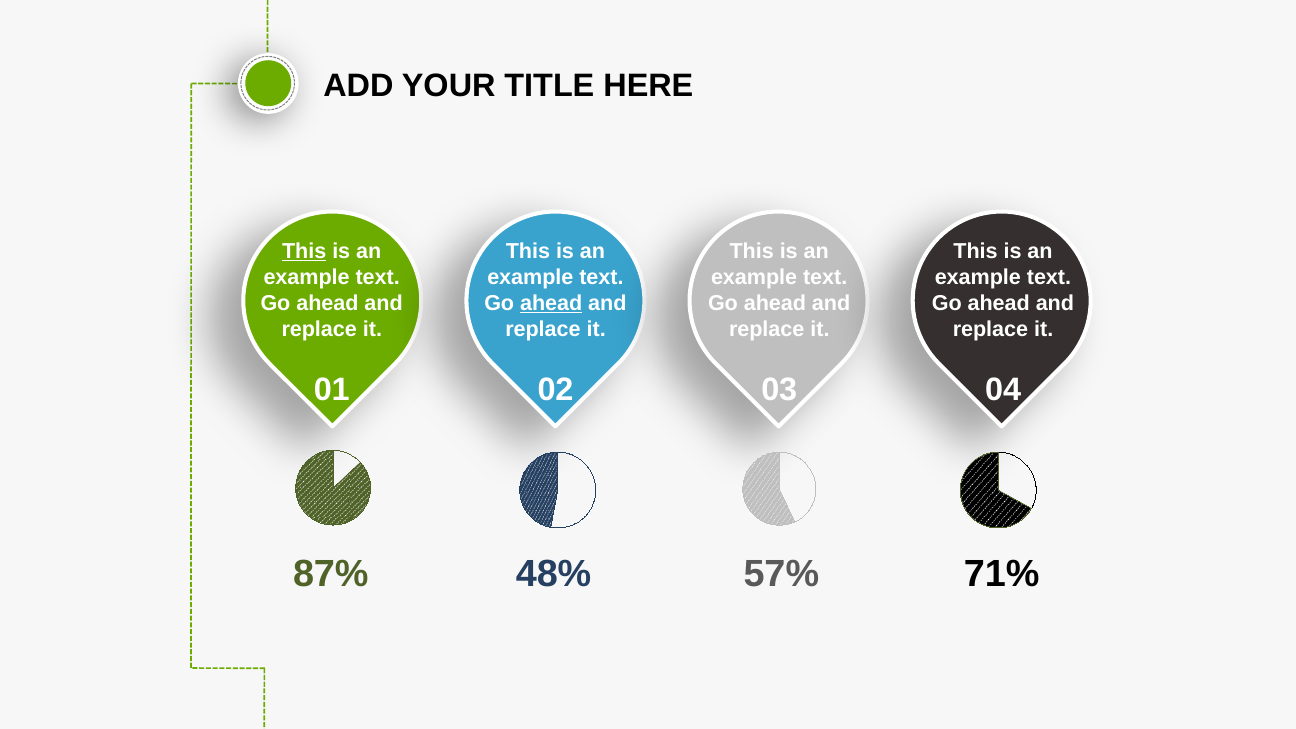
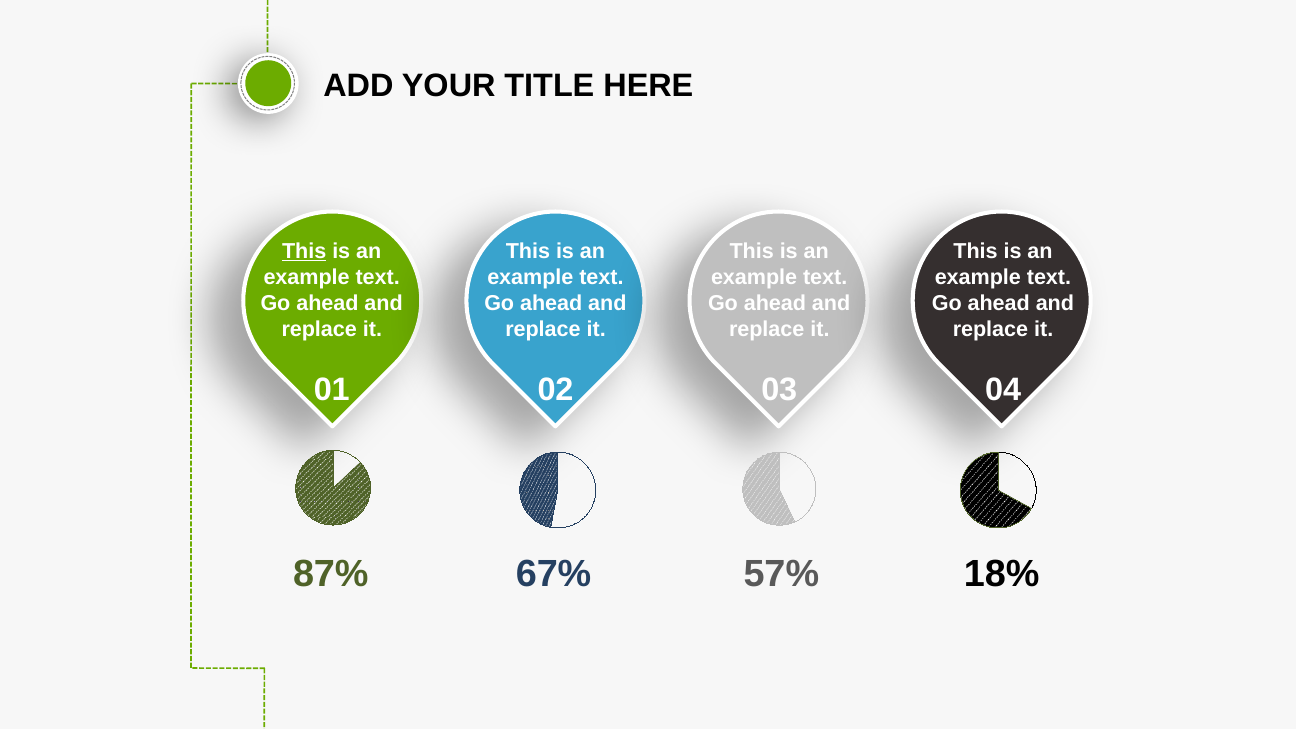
ahead at (551, 303) underline: present -> none
48%: 48% -> 67%
71%: 71% -> 18%
